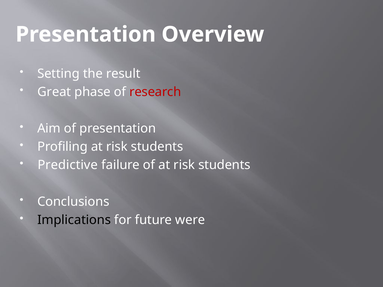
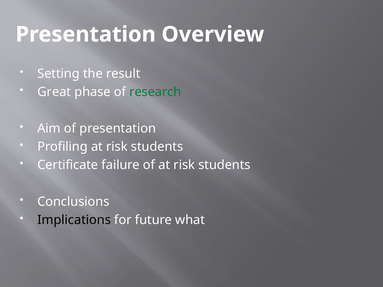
research colour: red -> green
Predictive: Predictive -> Certificate
were: were -> what
